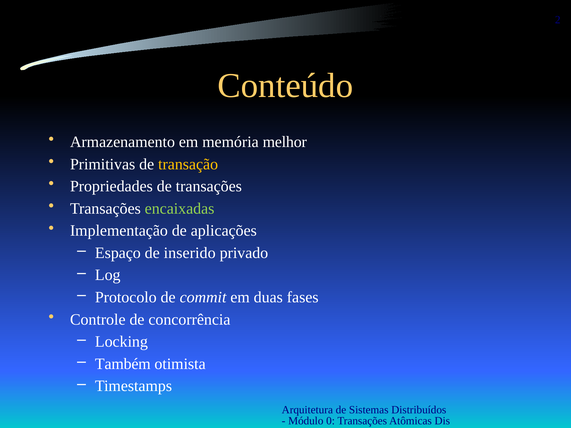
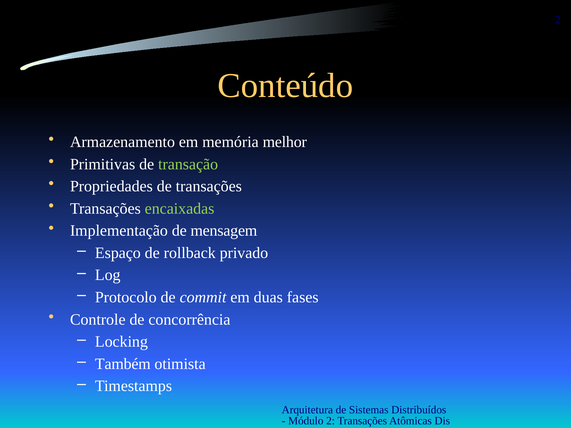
transação colour: yellow -> light green
aplicações: aplicações -> mensagem
inserido: inserido -> rollback
Módulo 0: 0 -> 2
